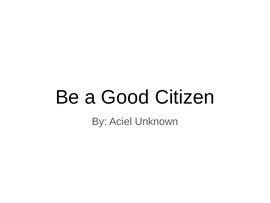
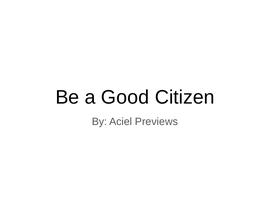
Unknown: Unknown -> Previews
